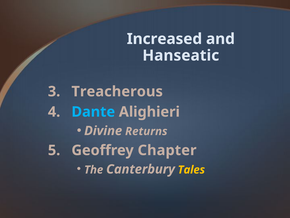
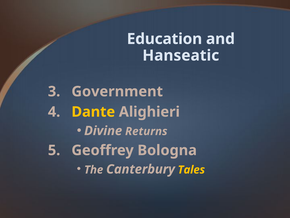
Increased: Increased -> Education
Treacherous: Treacherous -> Government
Dante colour: light blue -> yellow
Chapter: Chapter -> Bologna
